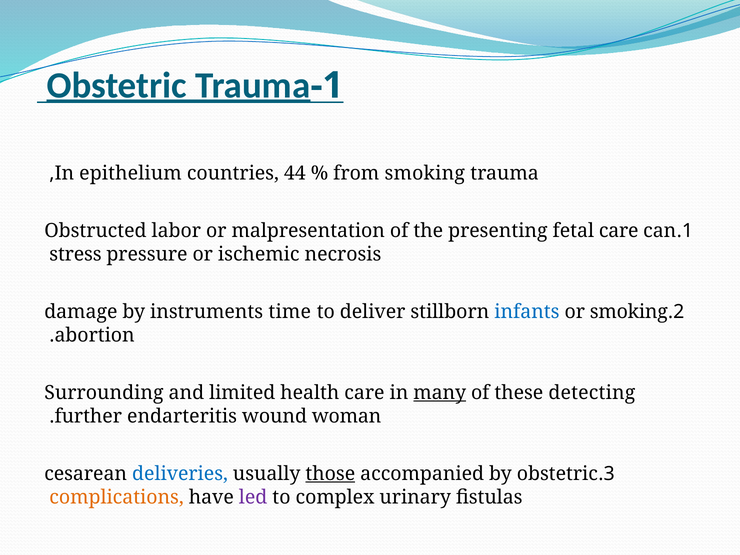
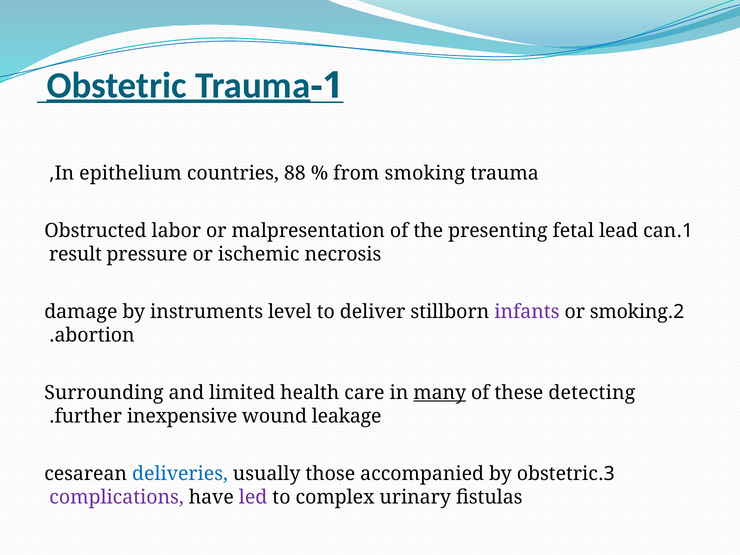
44: 44 -> 88
fetal care: care -> lead
stress: stress -> result
time: time -> level
infants colour: blue -> purple
endarteritis: endarteritis -> inexpensive
woman: woman -> leakage
those underline: present -> none
complications colour: orange -> purple
